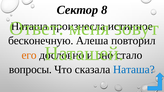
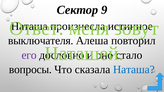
8: 8 -> 9
бесконечную: бесконечную -> выключателя
его colour: orange -> purple
